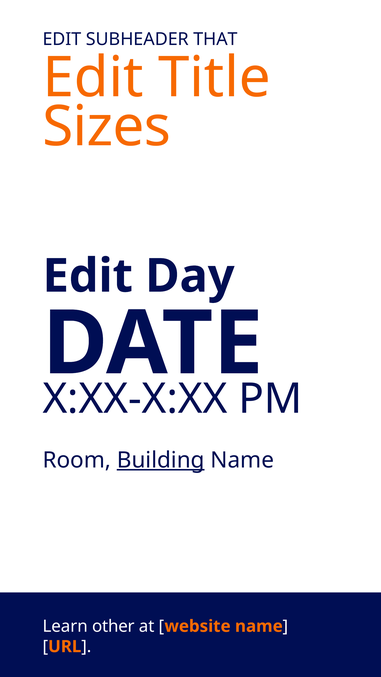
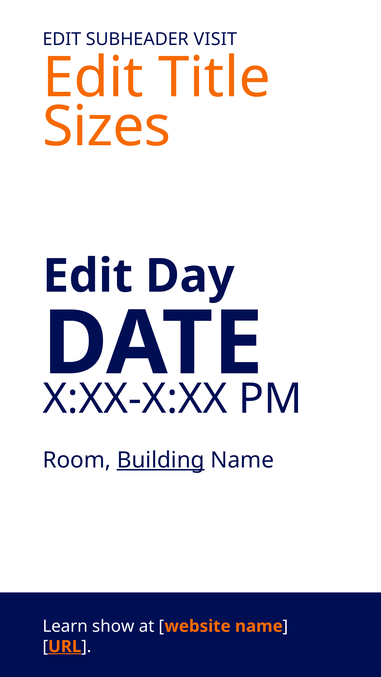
THAT: THAT -> VISIT
other: other -> show
URL underline: none -> present
